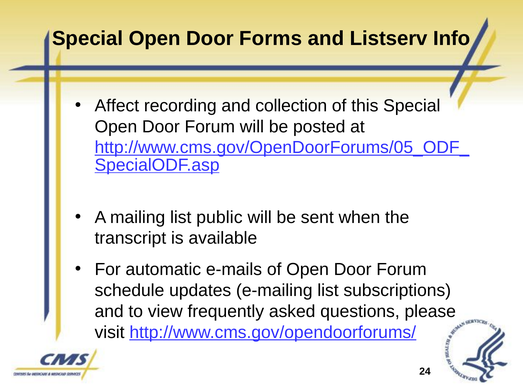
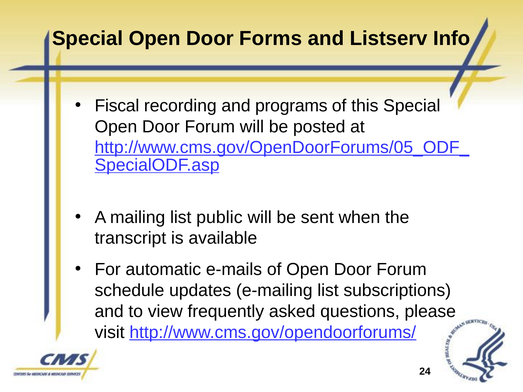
Affect: Affect -> Fiscal
collection: collection -> programs
